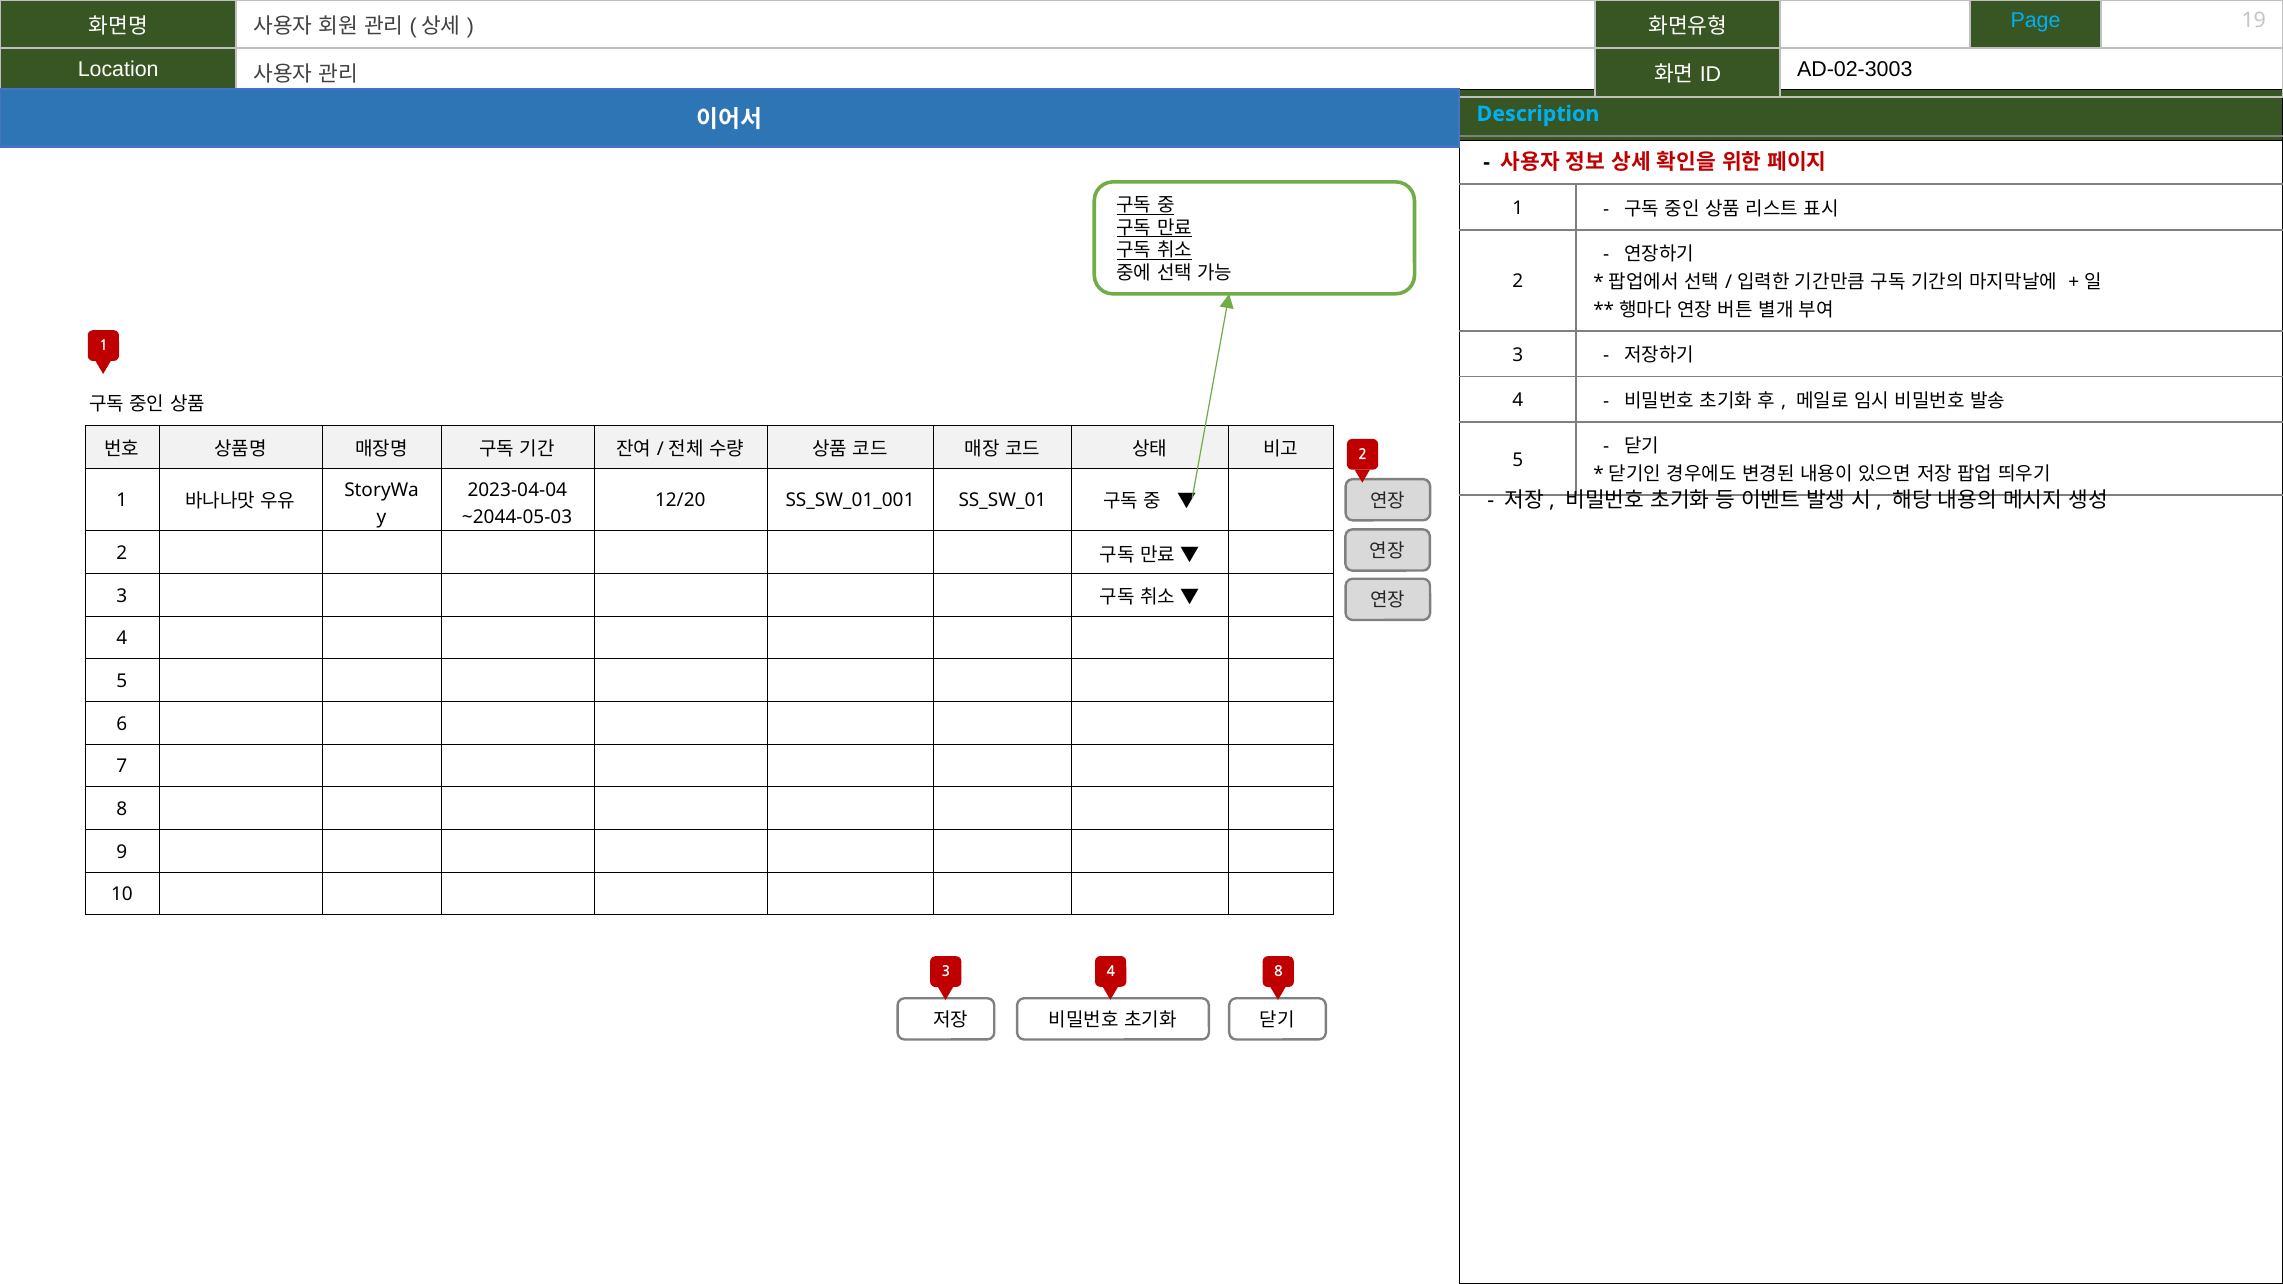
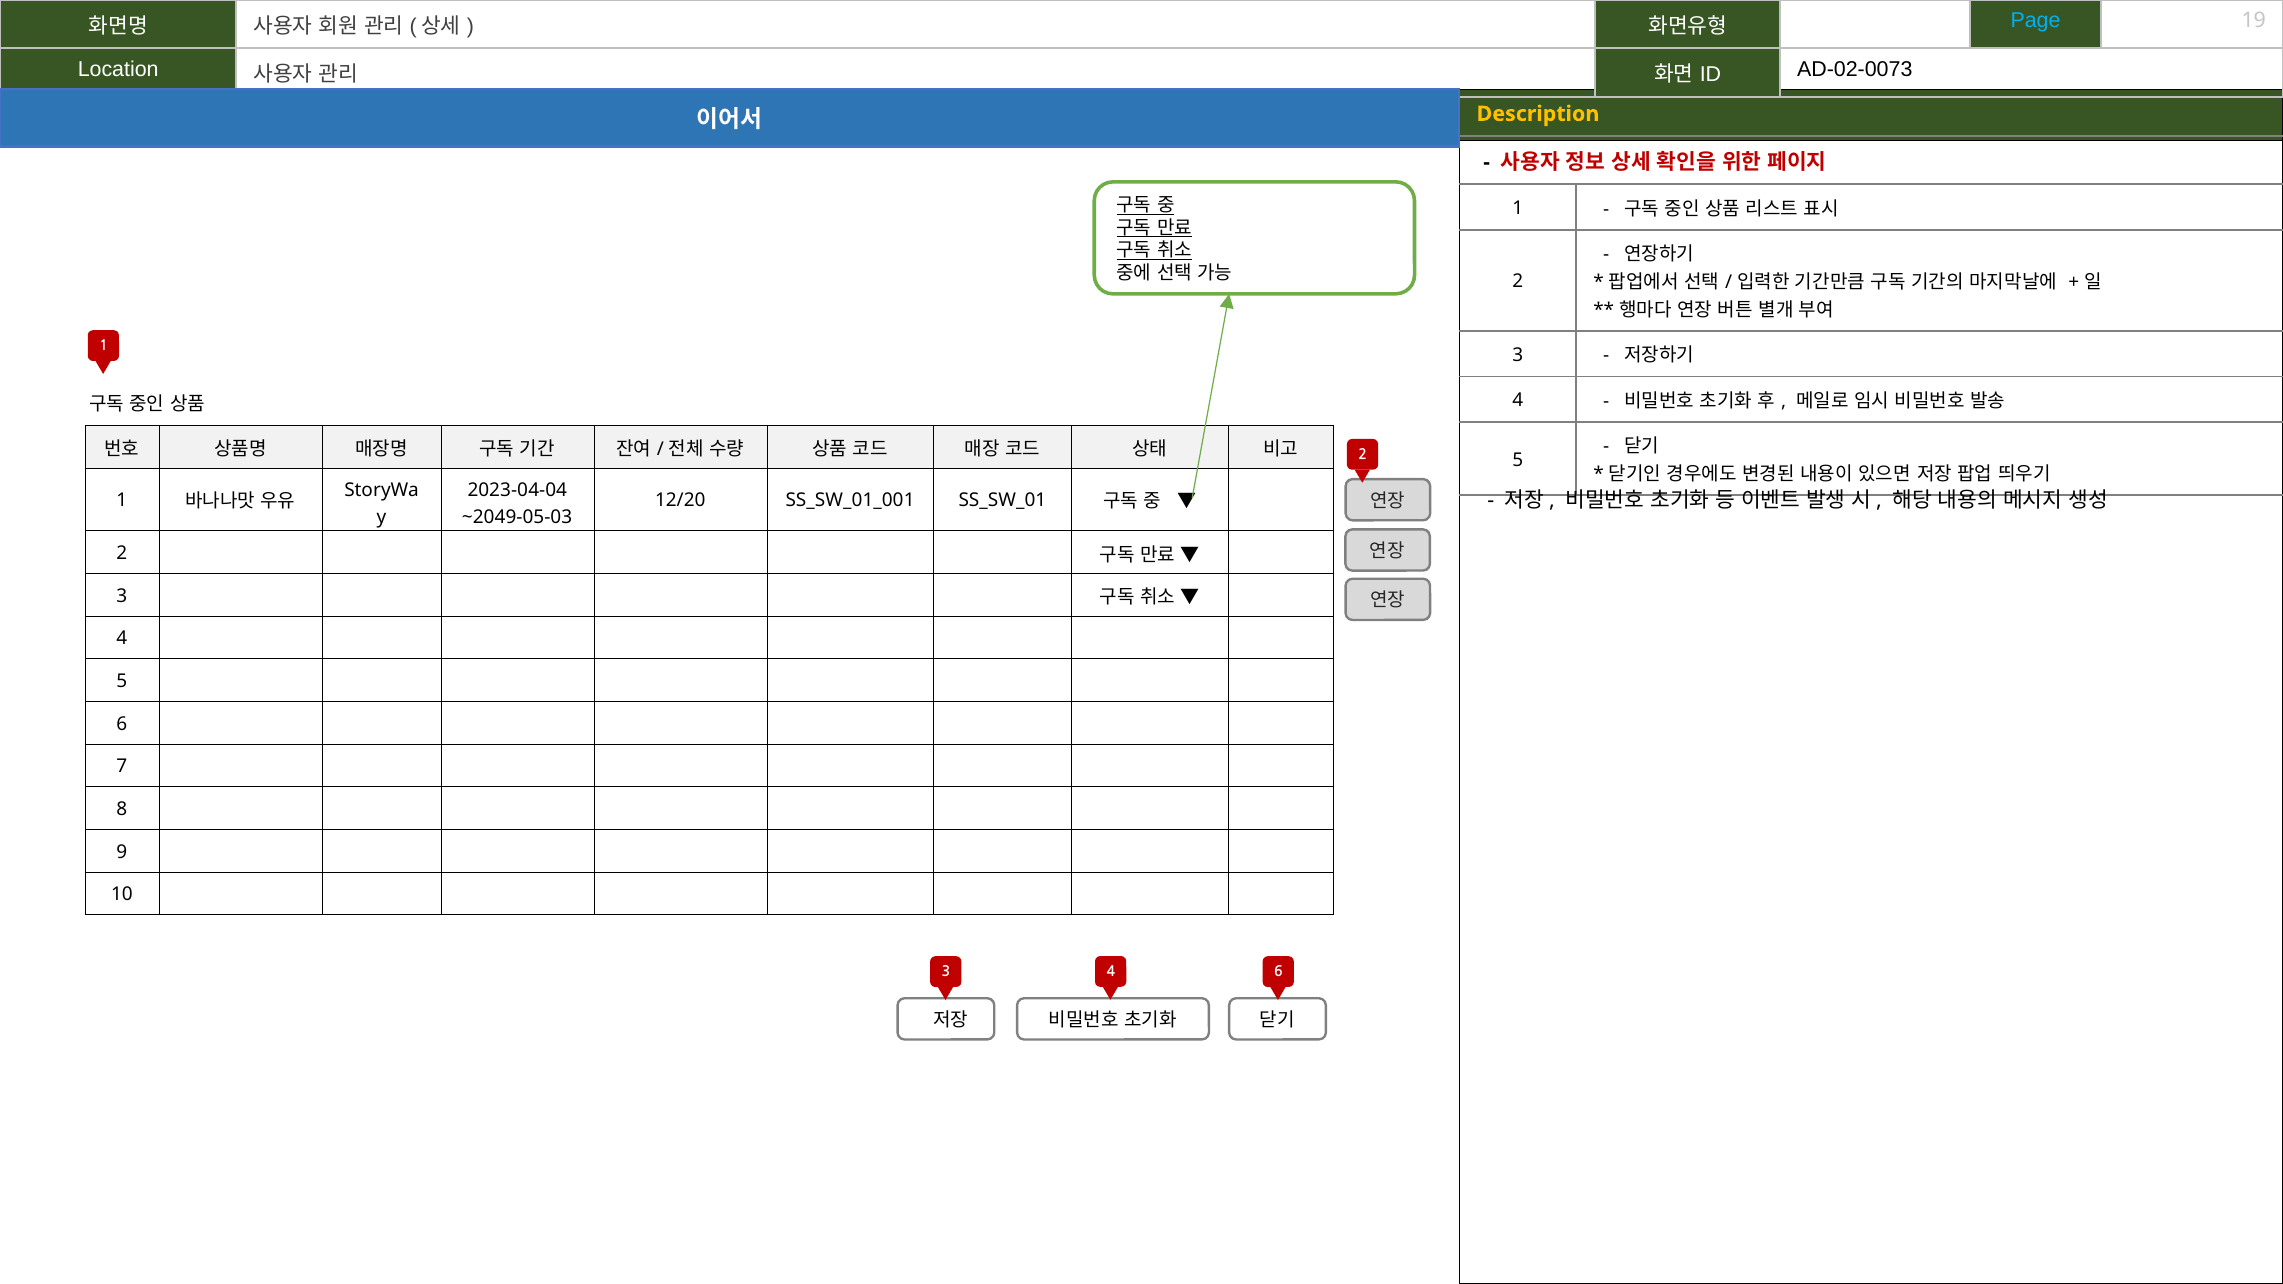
AD-02-3003: AD-02-3003 -> AD-02-0073
Description colour: light blue -> yellow
~2044-05-03: ~2044-05-03 -> ~2049-05-03
4 8: 8 -> 6
